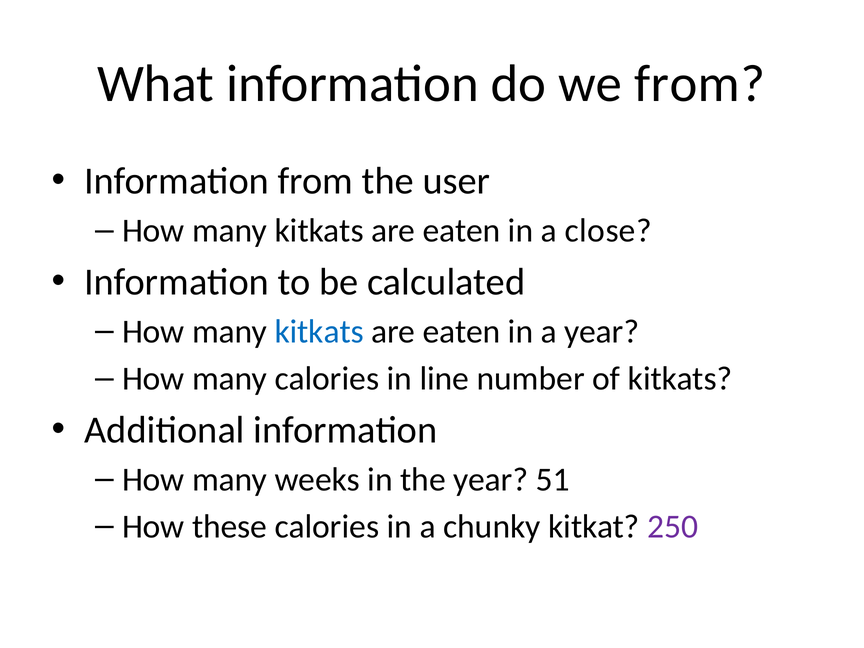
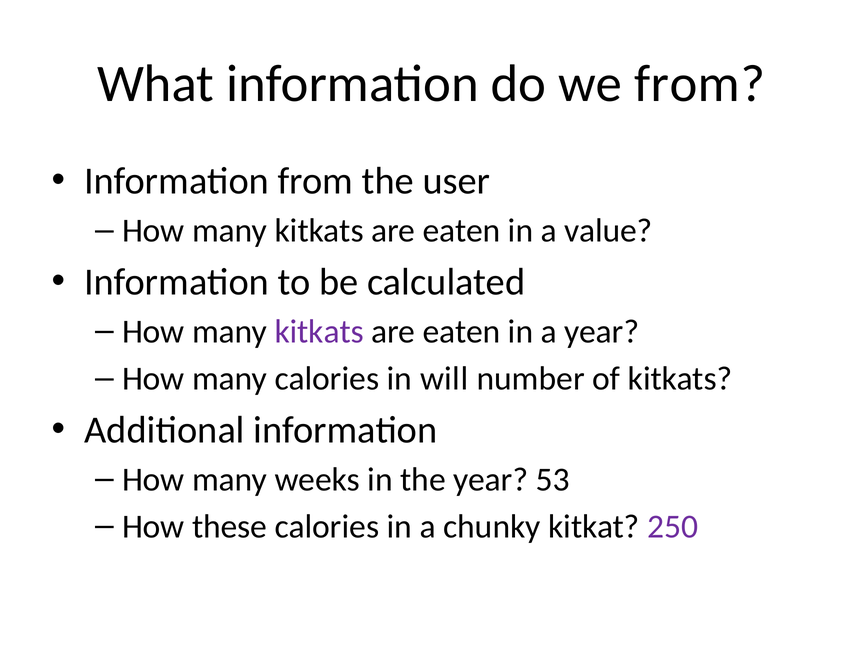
close: close -> value
kitkats at (319, 332) colour: blue -> purple
line: line -> will
51: 51 -> 53
